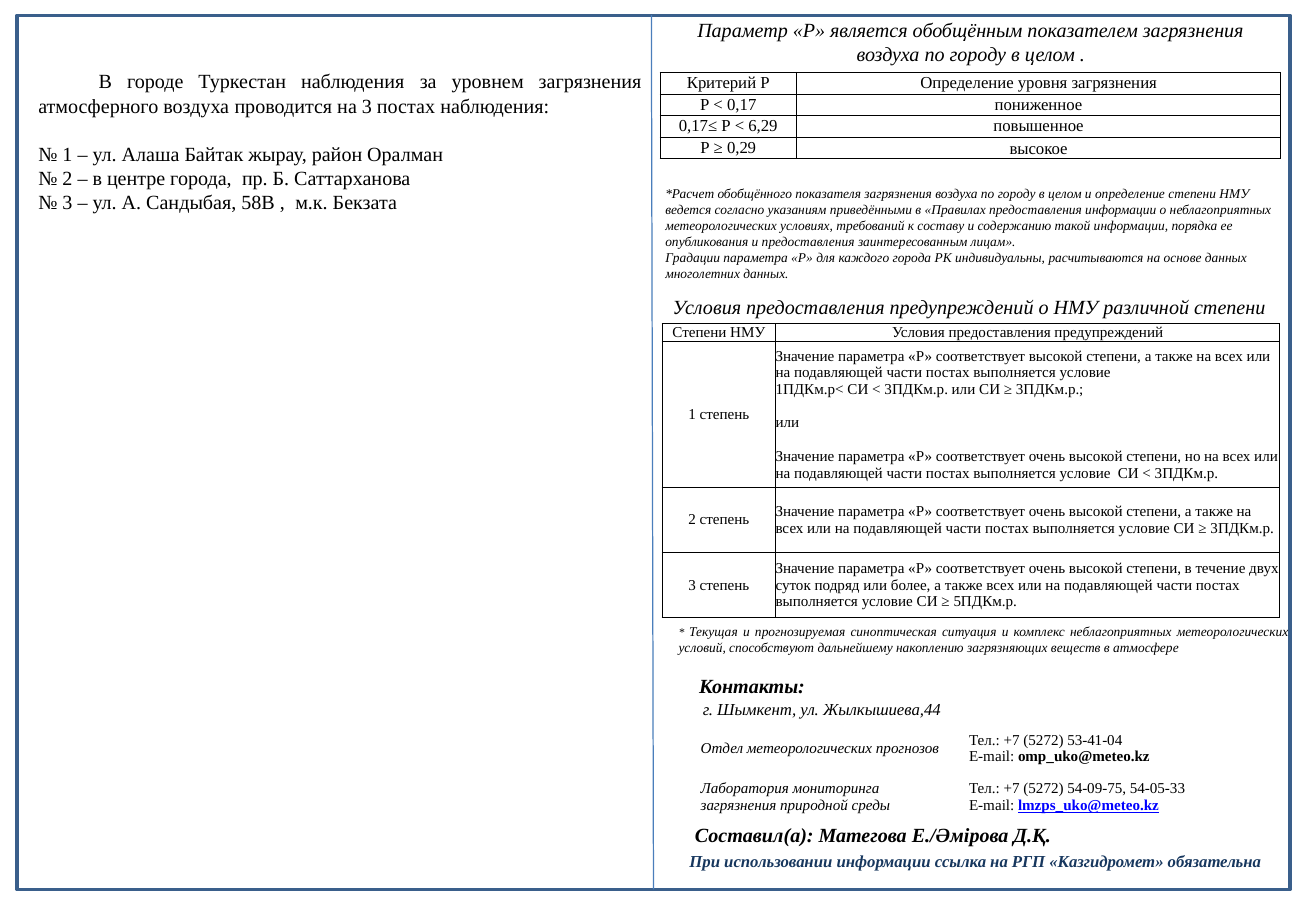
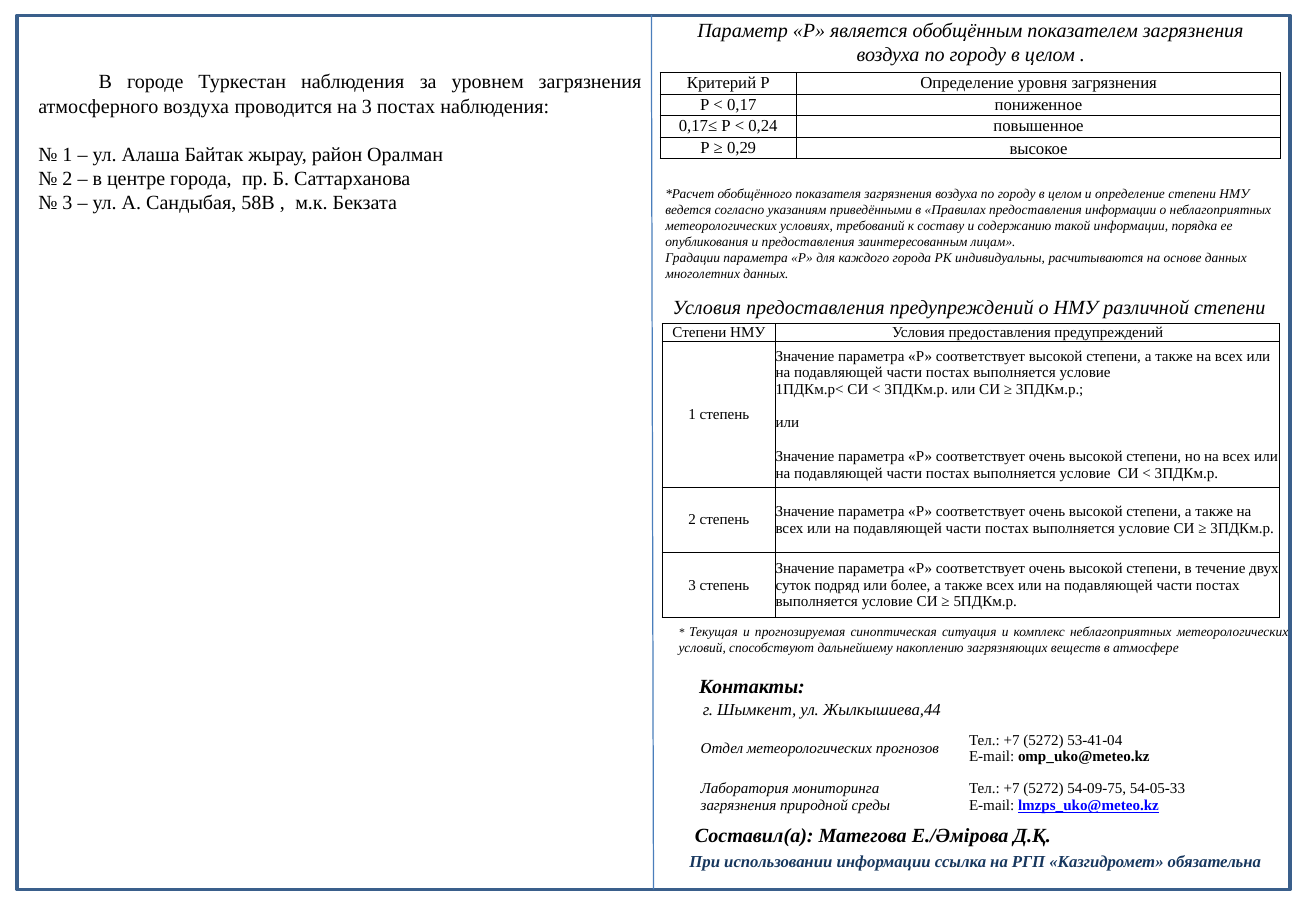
6,29: 6,29 -> 0,24
